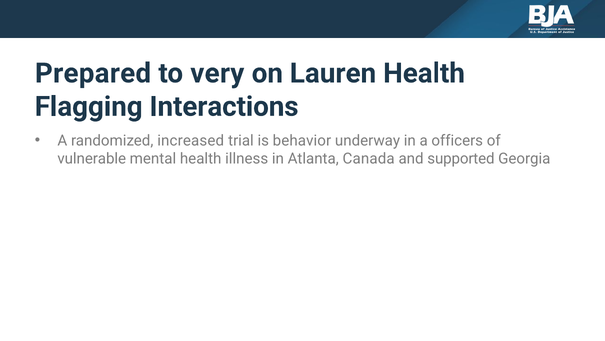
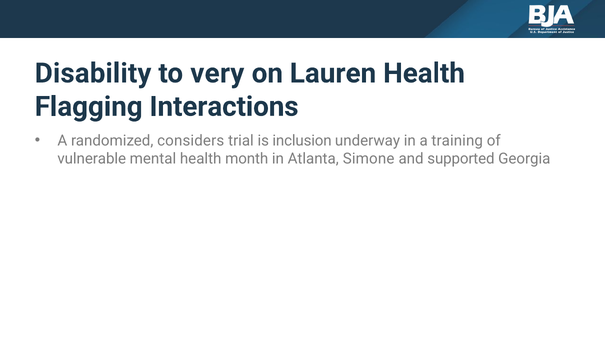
Prepared: Prepared -> Disability
increased: increased -> considers
behavior: behavior -> inclusion
officers: officers -> training
illness: illness -> month
Canada: Canada -> Simone
